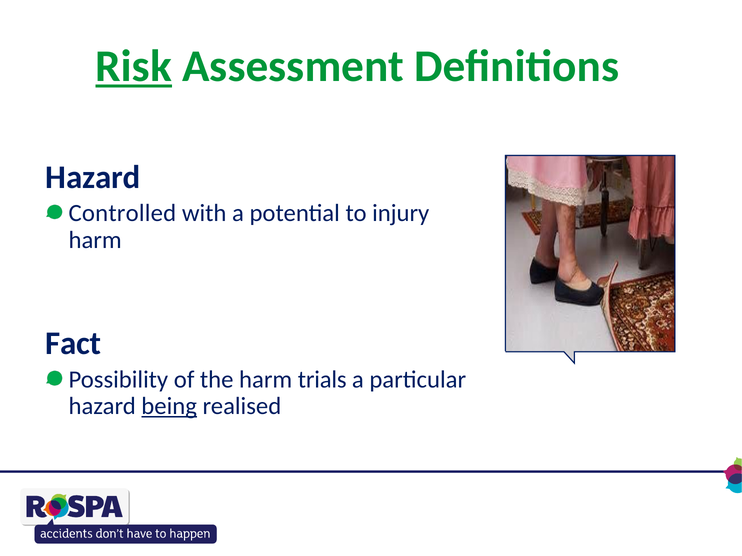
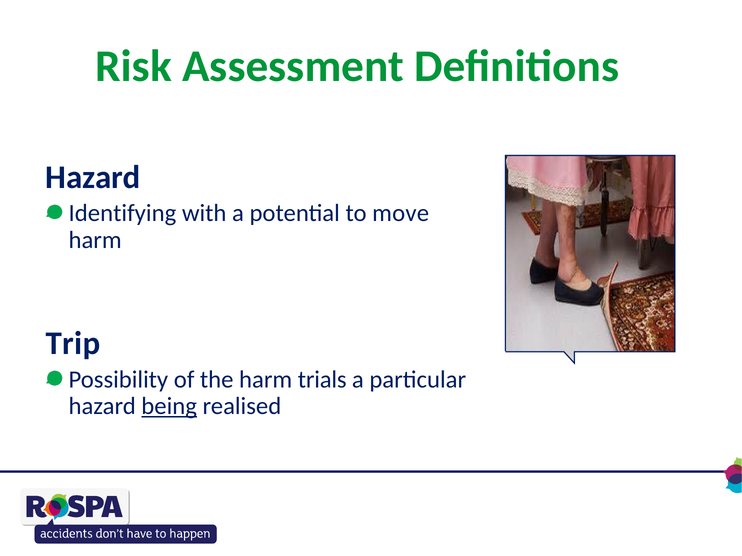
Risk underline: present -> none
Controlled: Controlled -> Identifying
injury: injury -> move
Fact: Fact -> Trip
